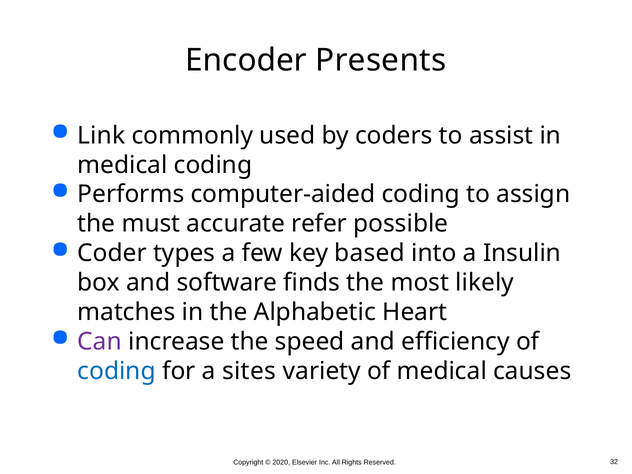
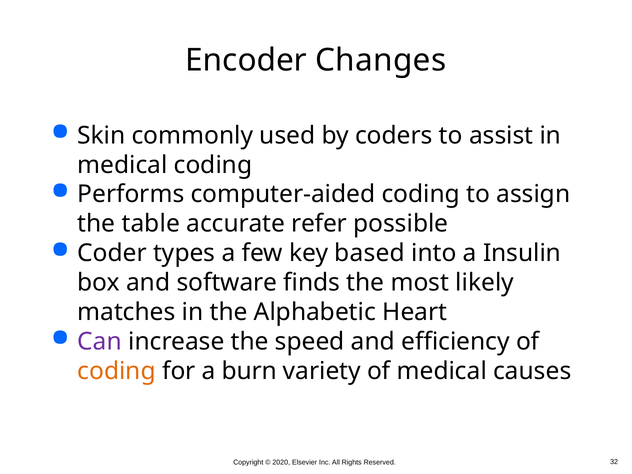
Presents: Presents -> Changes
Link: Link -> Skin
must: must -> table
coding at (117, 371) colour: blue -> orange
sites: sites -> burn
